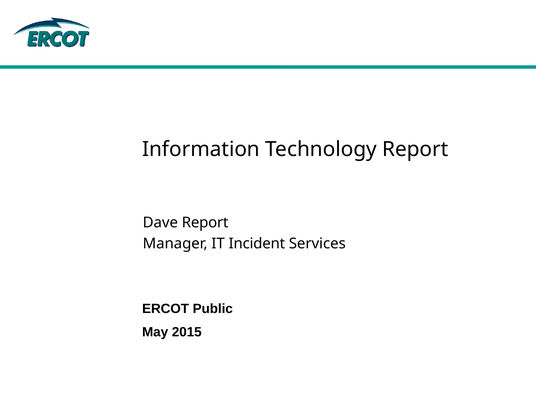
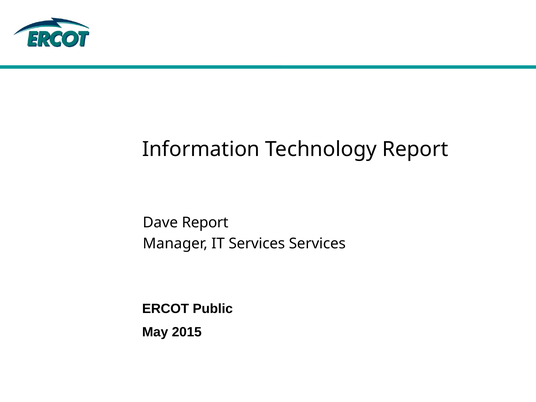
IT Incident: Incident -> Services
